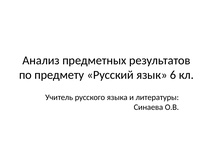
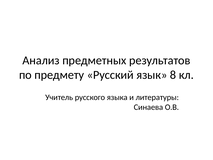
6: 6 -> 8
